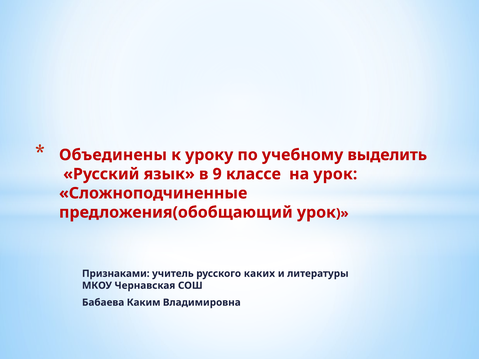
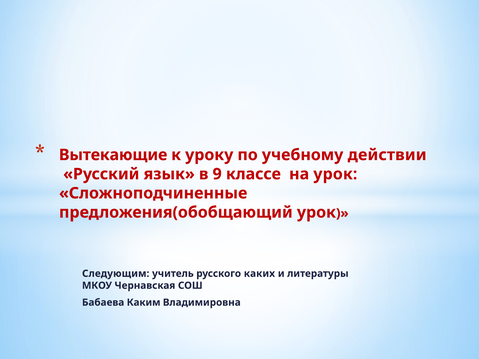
Объединены: Объединены -> Вытекающие
выделить: выделить -> действии
Признаками: Признаками -> Следующим
